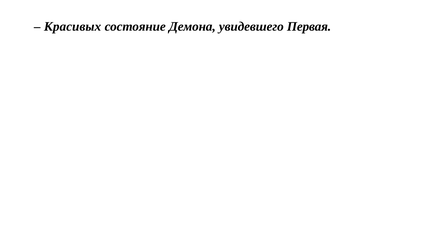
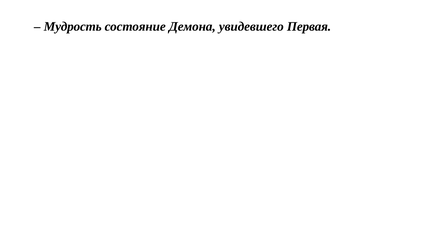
Красивых: Красивых -> Мудрость
